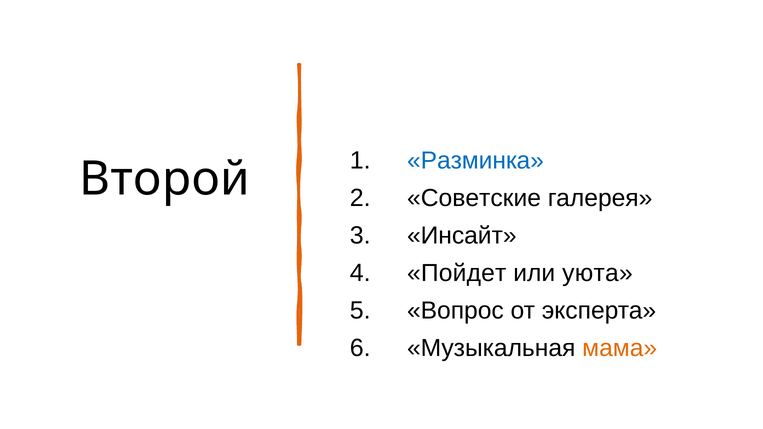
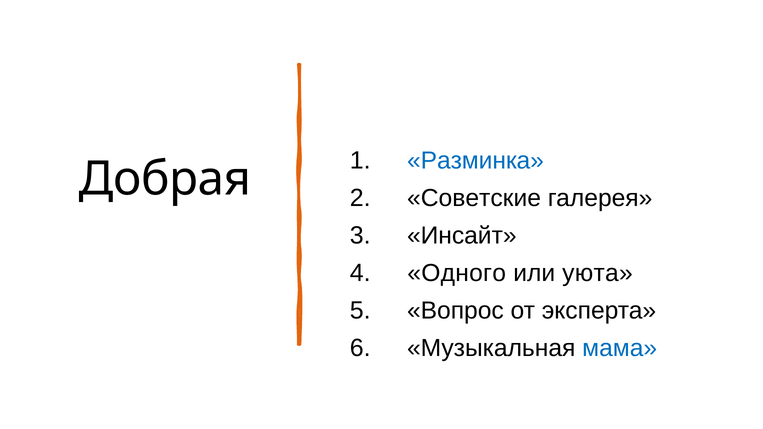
Второй: Второй -> Добрая
Пойдет: Пойдет -> Одного
мама colour: orange -> blue
